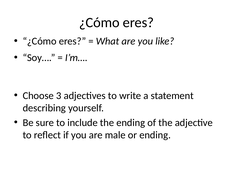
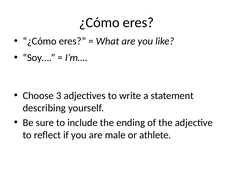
or ending: ending -> athlete
